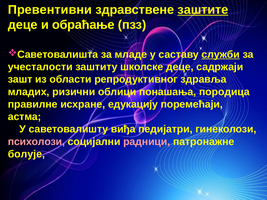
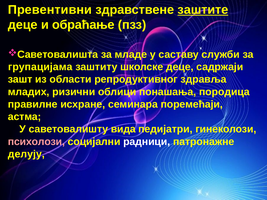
служби underline: present -> none
учесталости: учесталости -> групацијама
едукацију: едукацију -> семинара
виђа: виђа -> вида
радници colour: pink -> white
болује: болује -> делују
